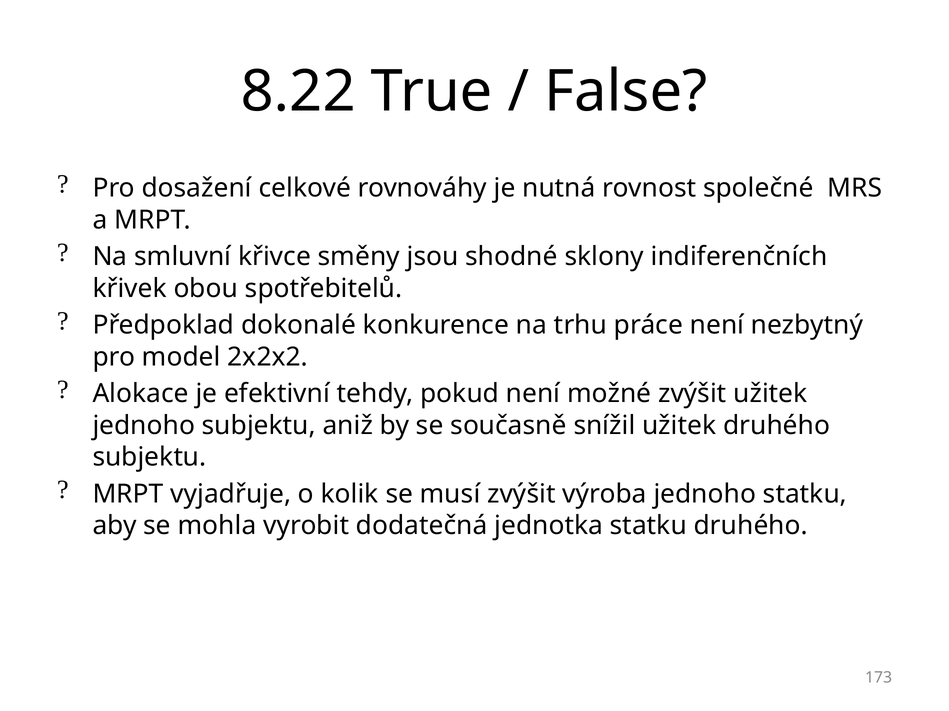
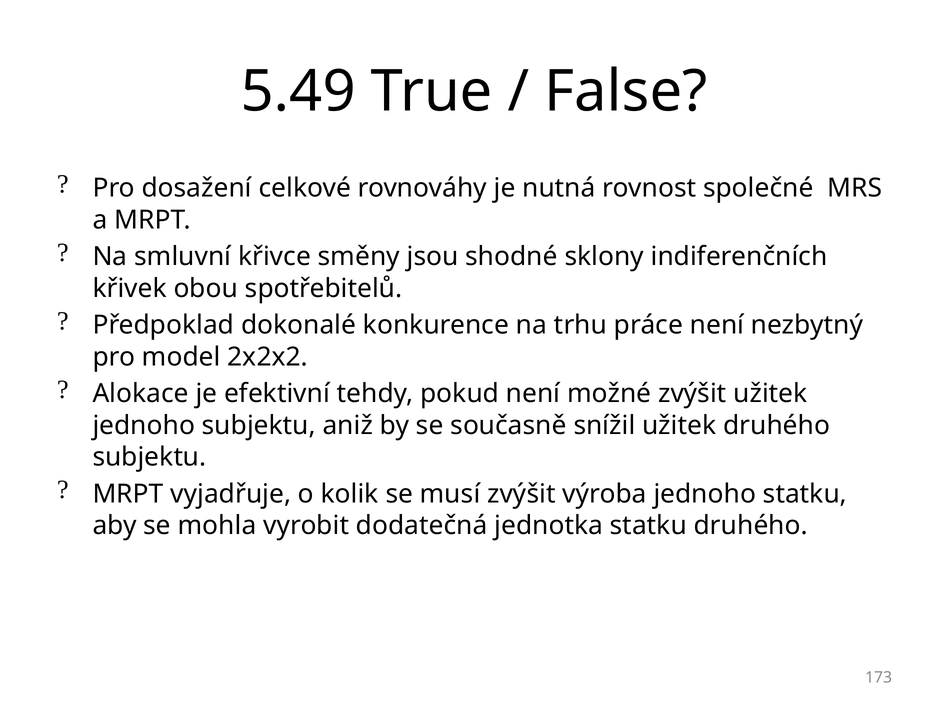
8.22: 8.22 -> 5.49
